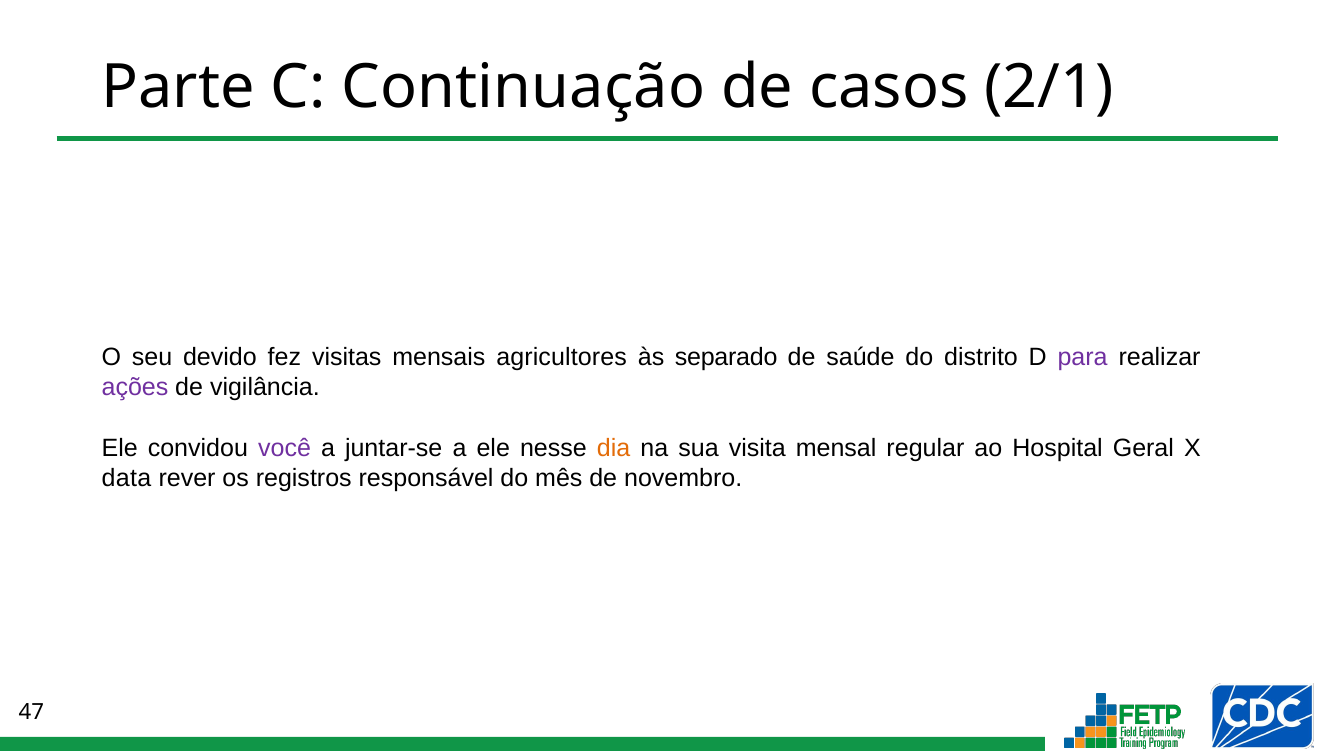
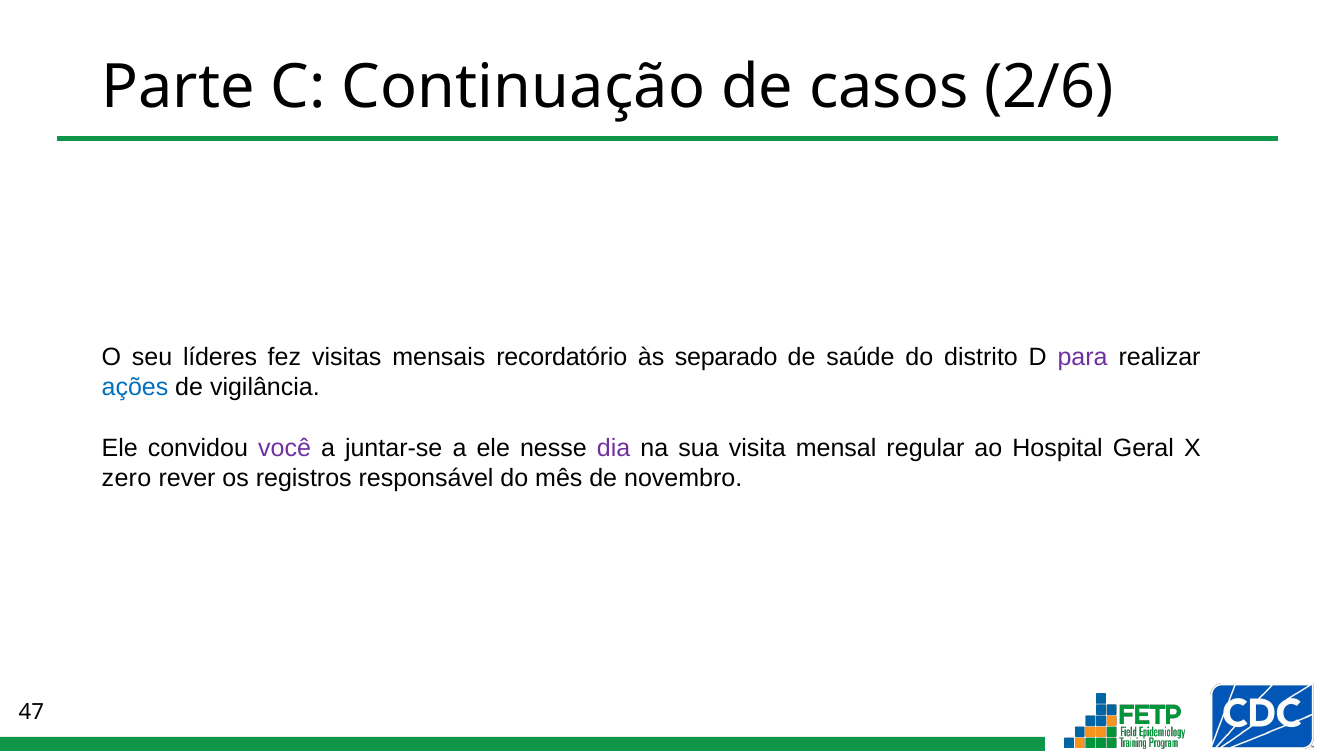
2/1: 2/1 -> 2/6
devido: devido -> líderes
agricultores: agricultores -> recordatório
ações colour: purple -> blue
dia colour: orange -> purple
data: data -> zero
